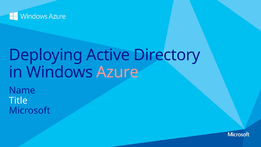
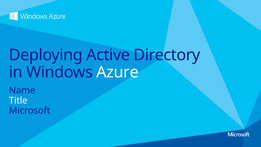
Azure colour: pink -> white
